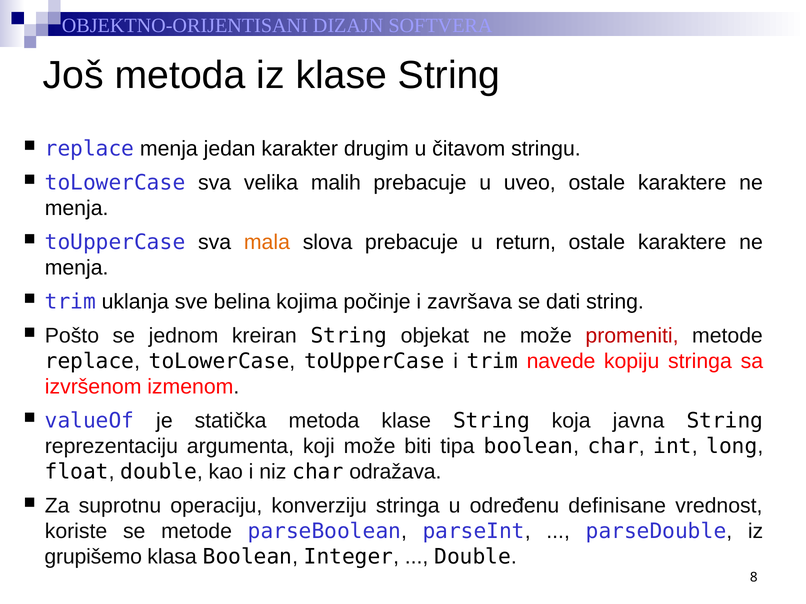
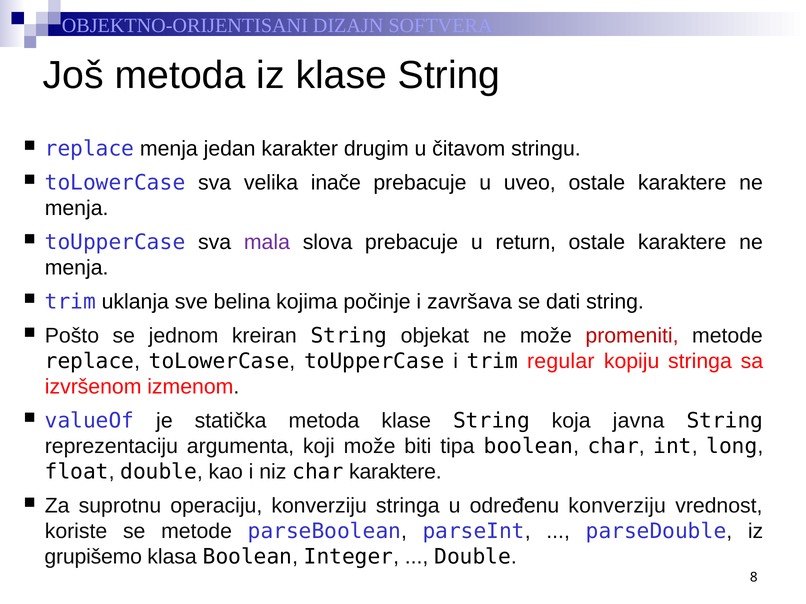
malih: malih -> inače
mala colour: orange -> purple
navede: navede -> regular
char odražava: odražava -> karaktere
određenu definisane: definisane -> konverziju
